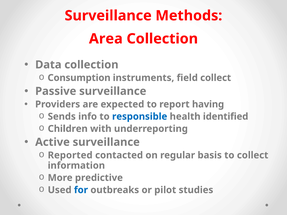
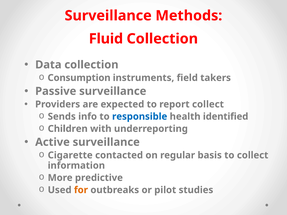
Area: Area -> Fluid
field collect: collect -> takers
report having: having -> collect
Reported: Reported -> Cigarette
for colour: blue -> orange
